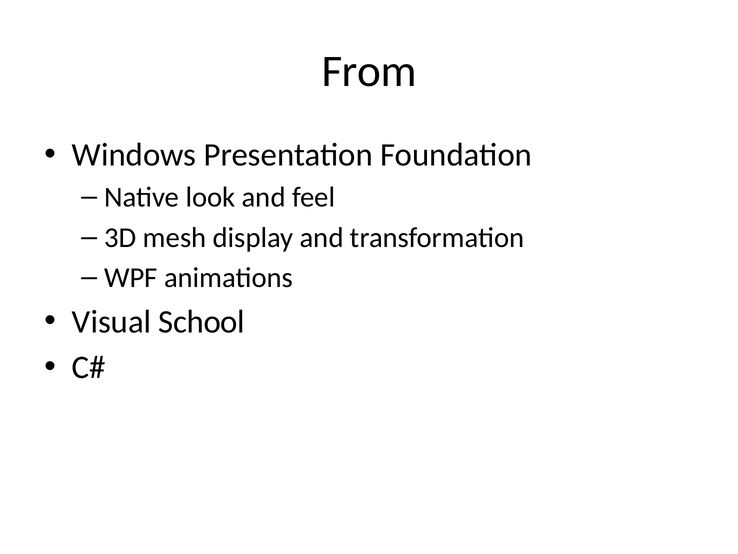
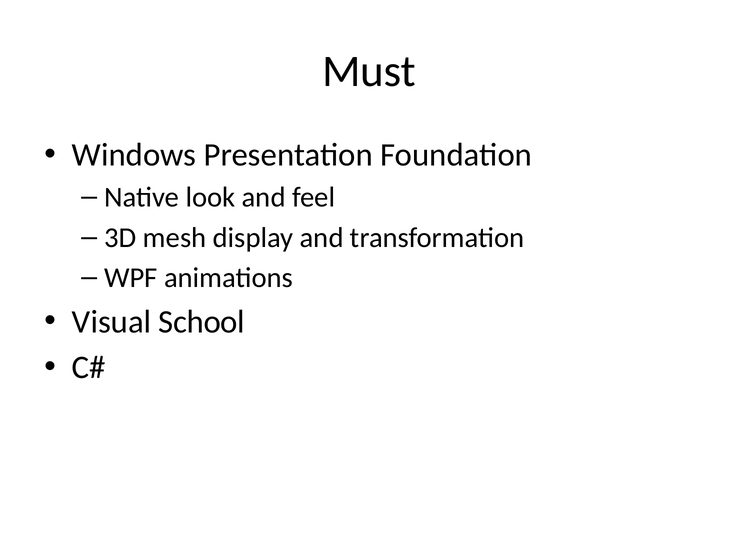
From: From -> Must
